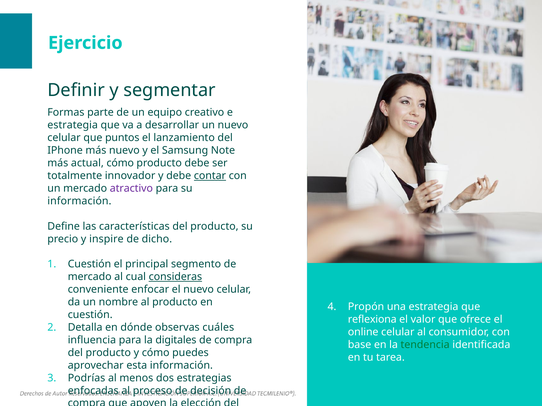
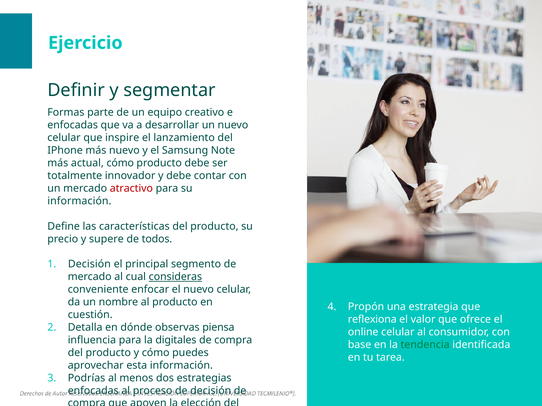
estrategia at (73, 125): estrategia -> enfocadas
puntos: puntos -> inspire
contar underline: present -> none
atractivo colour: purple -> red
inspire: inspire -> supere
dicho: dicho -> todos
Cuestión at (89, 264): Cuestión -> Decisión
cuáles: cuáles -> piensa
